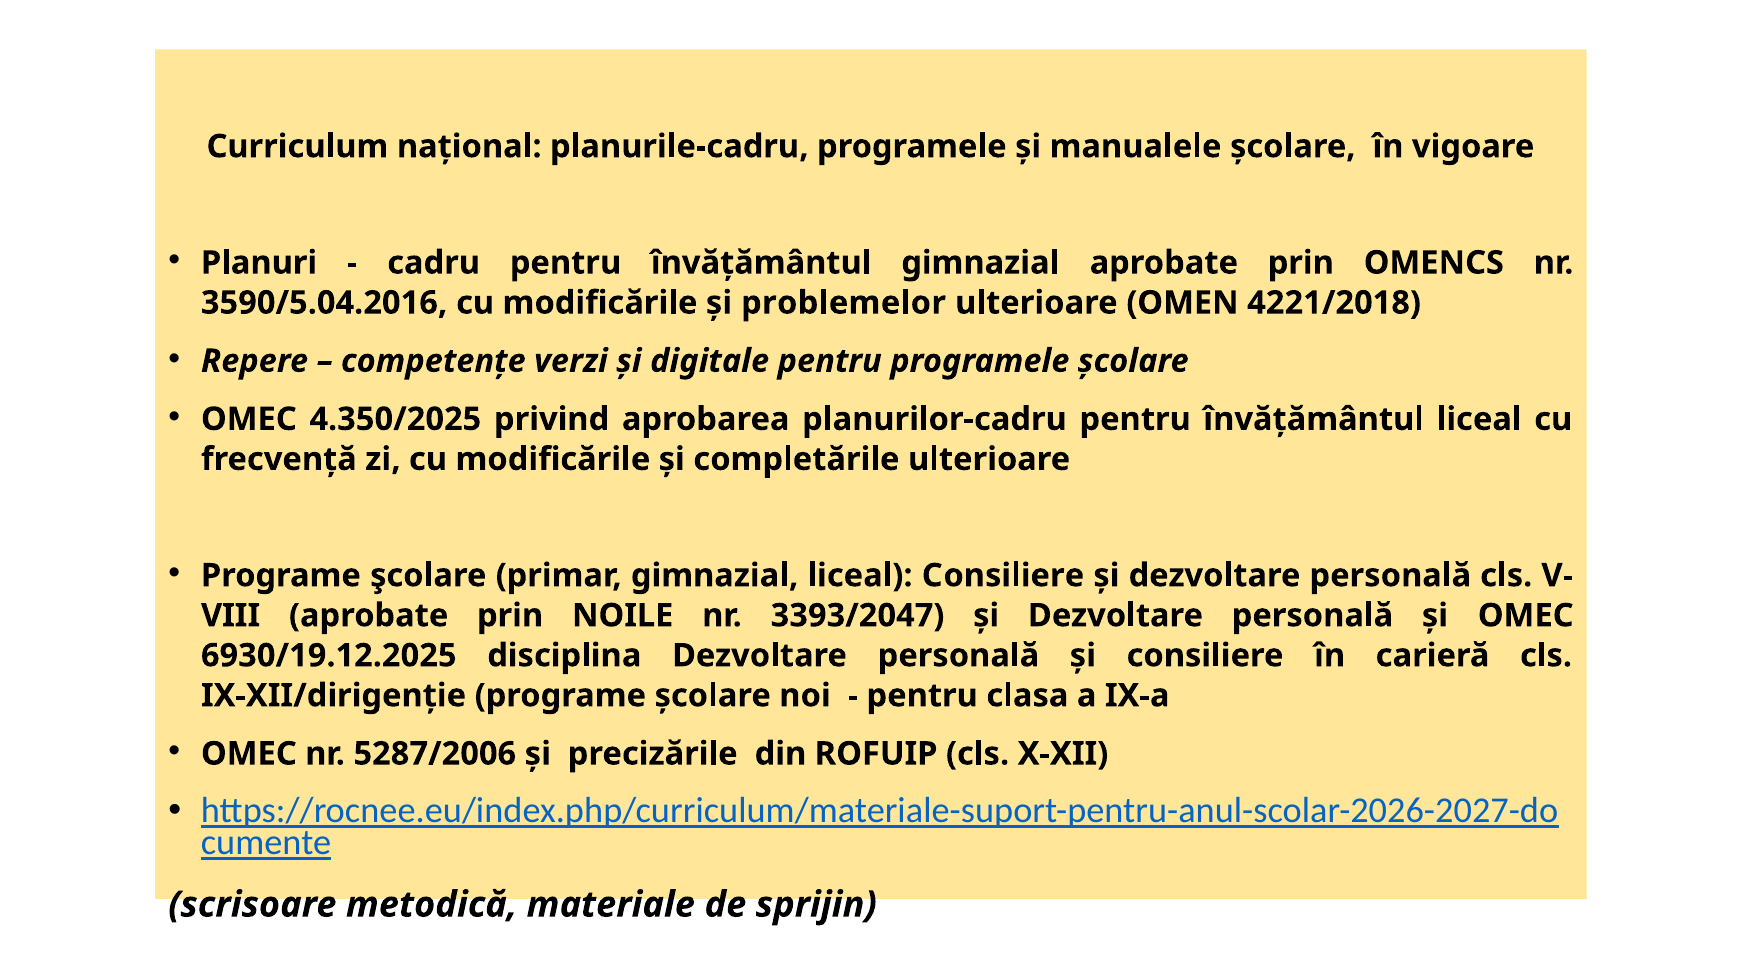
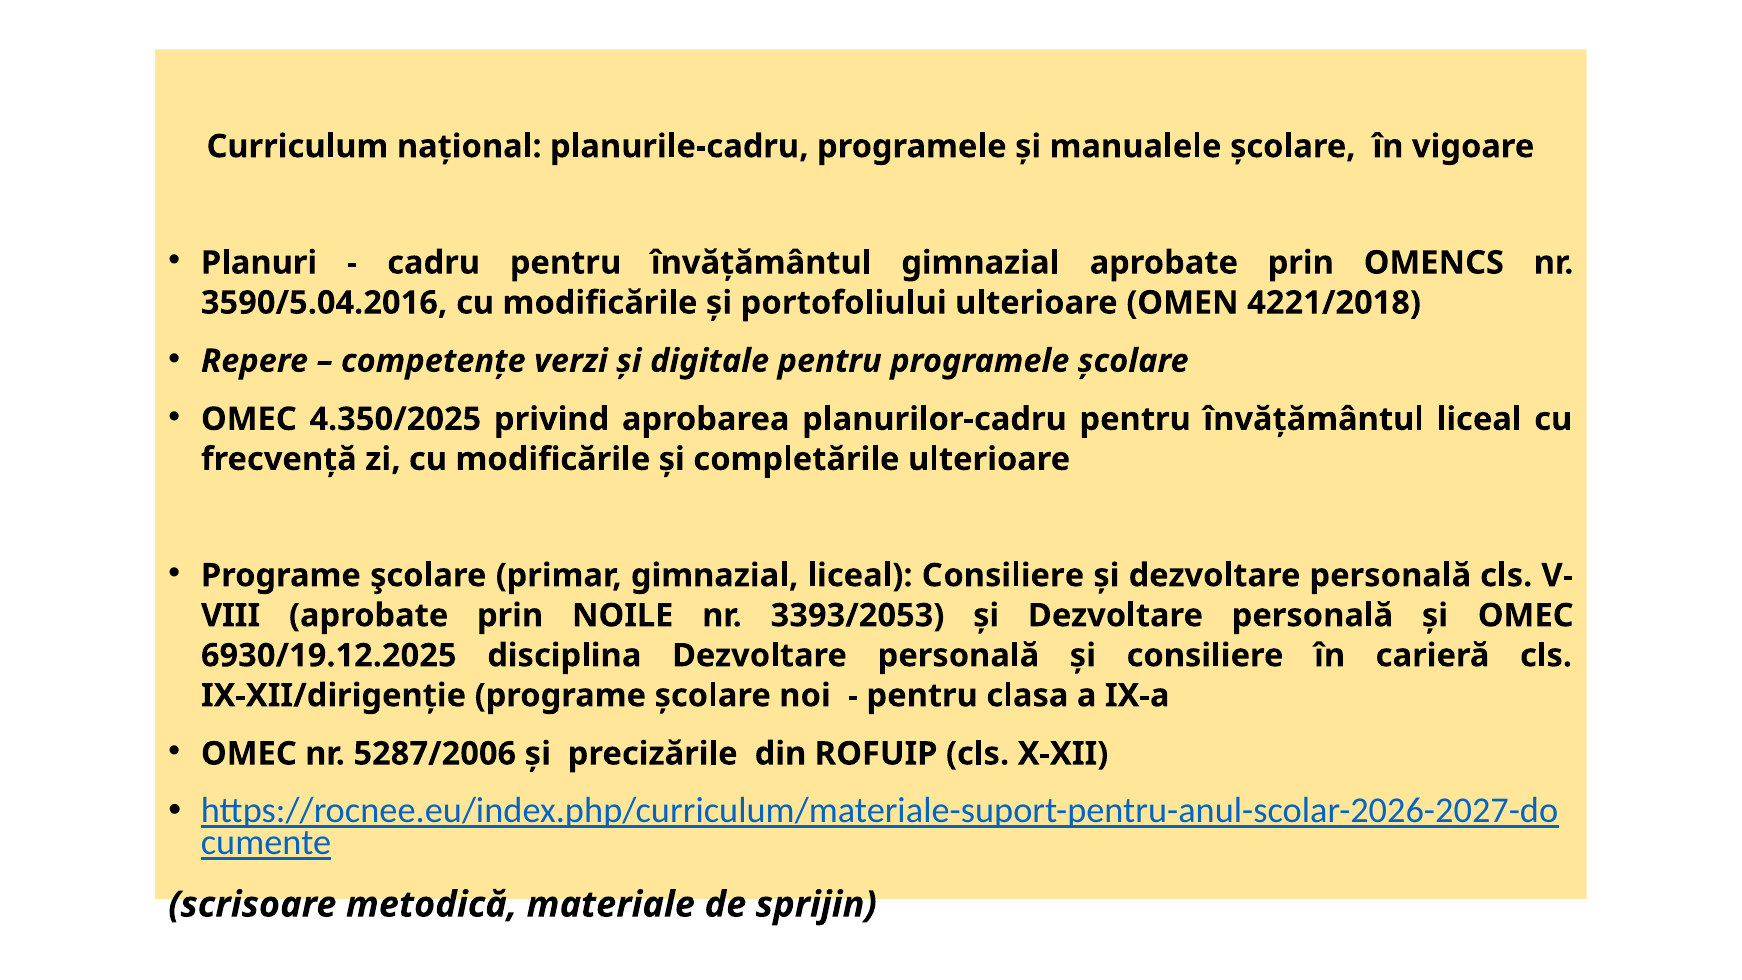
problemelor: problemelor -> portofoliului
3393/2047: 3393/2047 -> 3393/2053
